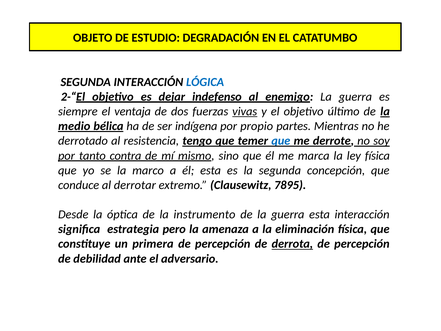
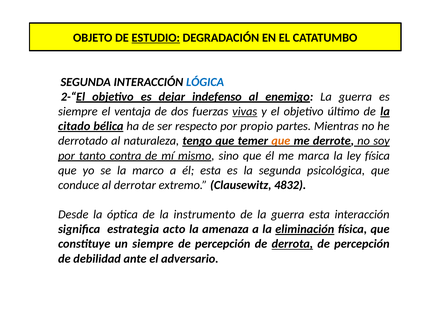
ESTUDIO underline: none -> present
medio: medio -> citado
indígena: indígena -> respecto
resistencia: resistencia -> naturaleza
que at (281, 141) colour: blue -> orange
concepción: concepción -> psicológica
7895: 7895 -> 4832
pero: pero -> acto
eliminación underline: none -> present
un primera: primera -> siempre
